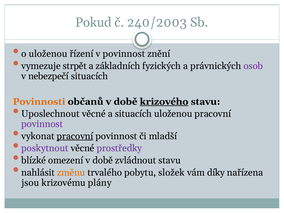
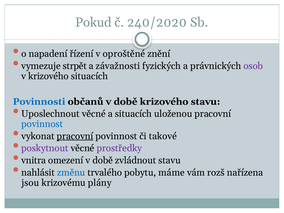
240/2003: 240/2003 -> 240/2020
o uloženou: uloženou -> napadení
v povinnost: povinnost -> oproštěné
základních: základních -> závažnosti
v nebezpečí: nebezpečí -> krizového
Povinnosti colour: orange -> blue
krizového at (164, 102) underline: present -> none
povinnost at (42, 124) colour: purple -> blue
mladší: mladší -> takové
blízké: blízké -> vnitra
změnu colour: orange -> blue
složek: složek -> máme
díky: díky -> rozš
